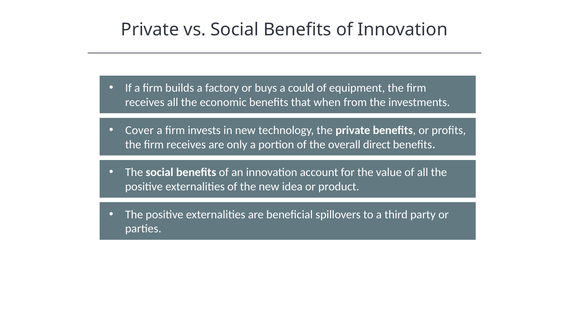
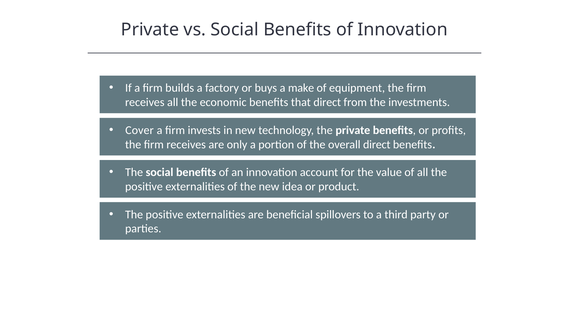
could: could -> make
that when: when -> direct
